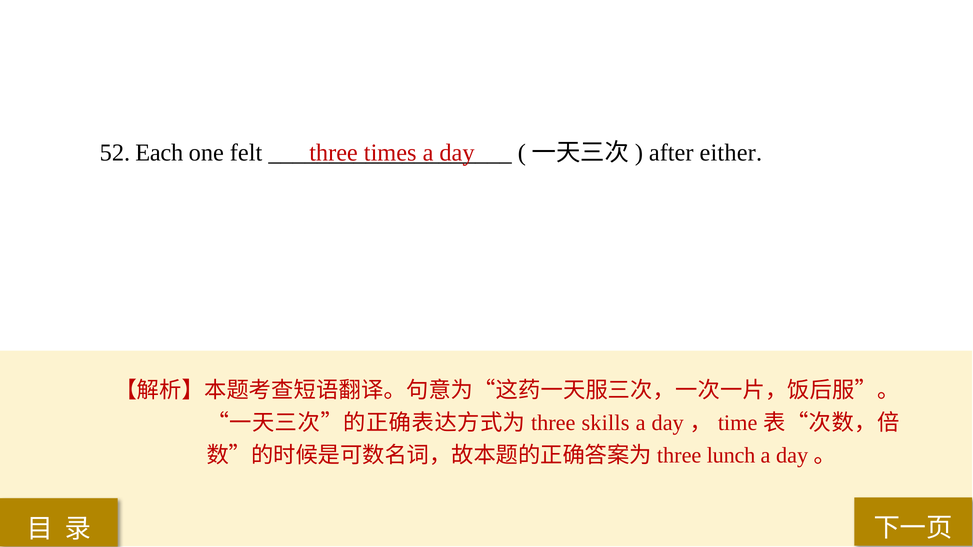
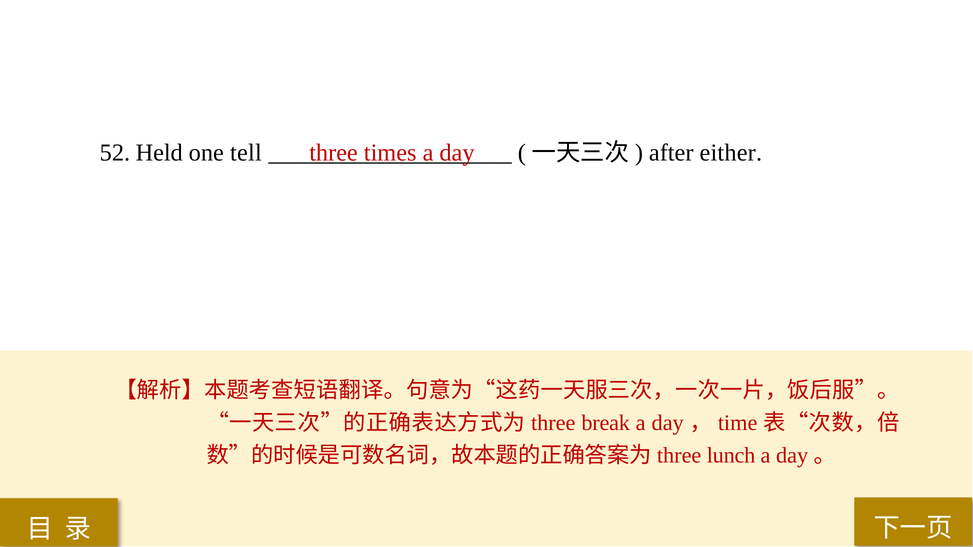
Each: Each -> Held
felt: felt -> tell
skills: skills -> break
